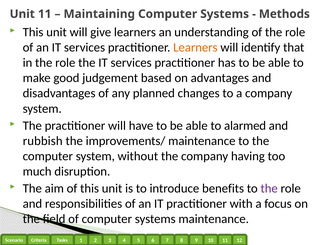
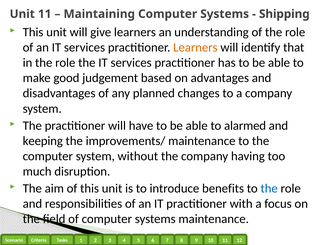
Methods: Methods -> Shipping
rubbish: rubbish -> keeping
the at (269, 189) colour: purple -> blue
